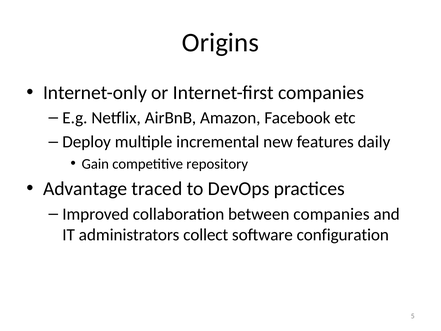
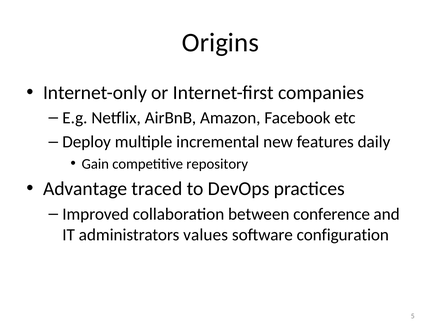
between companies: companies -> conference
collect: collect -> values
